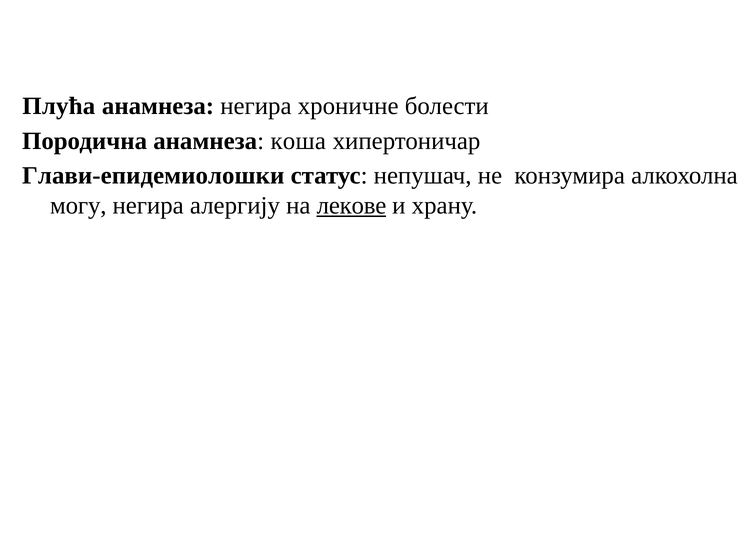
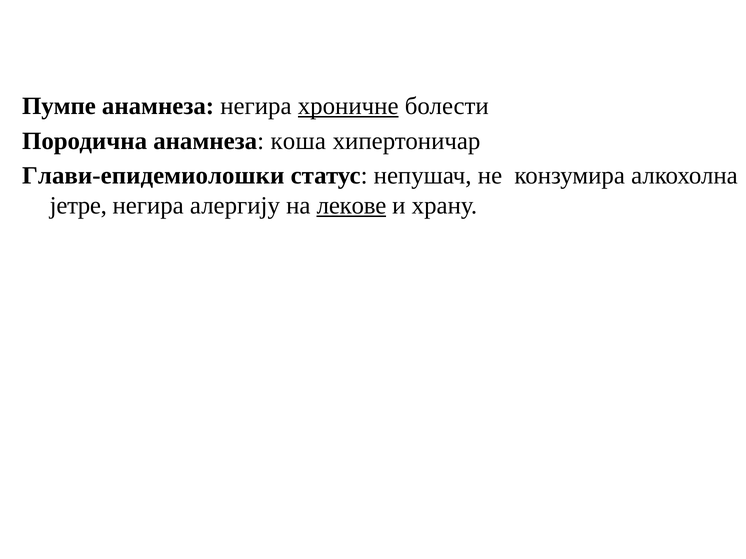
Плућа: Плућа -> Пумпе
хроничне underline: none -> present
могу: могу -> јетре
